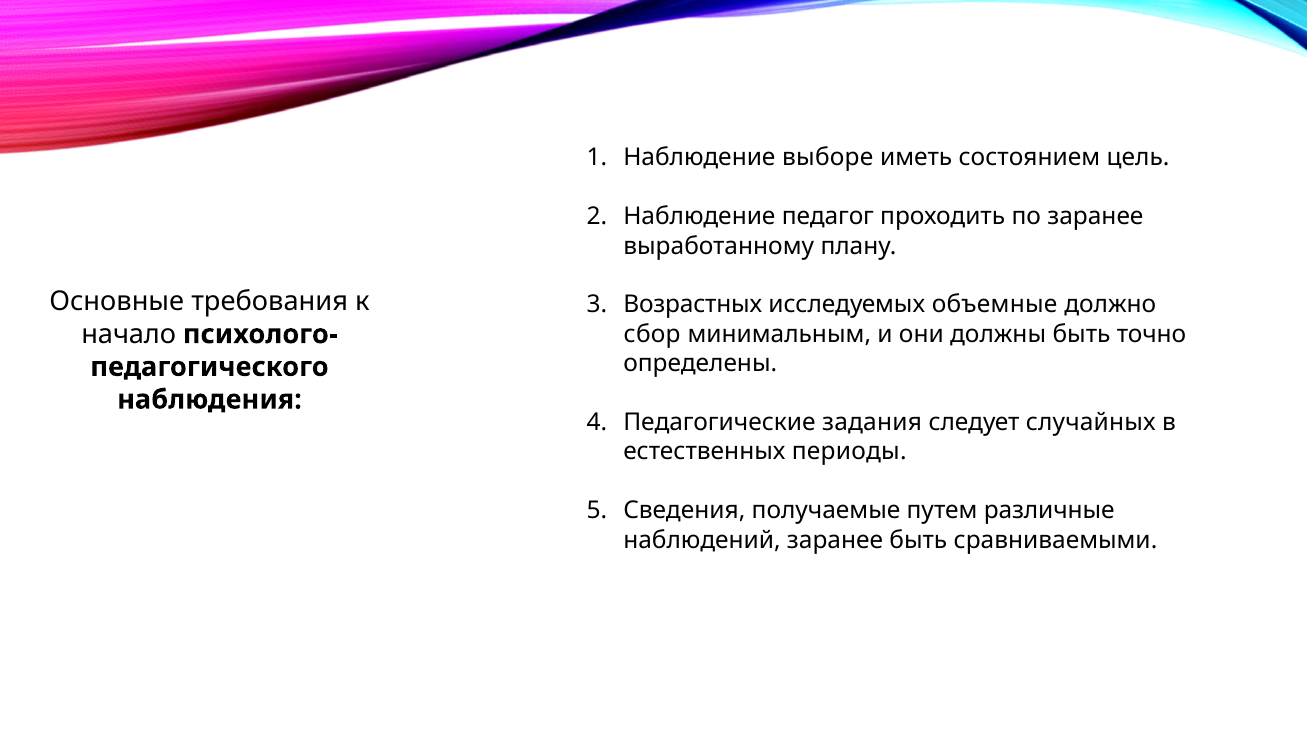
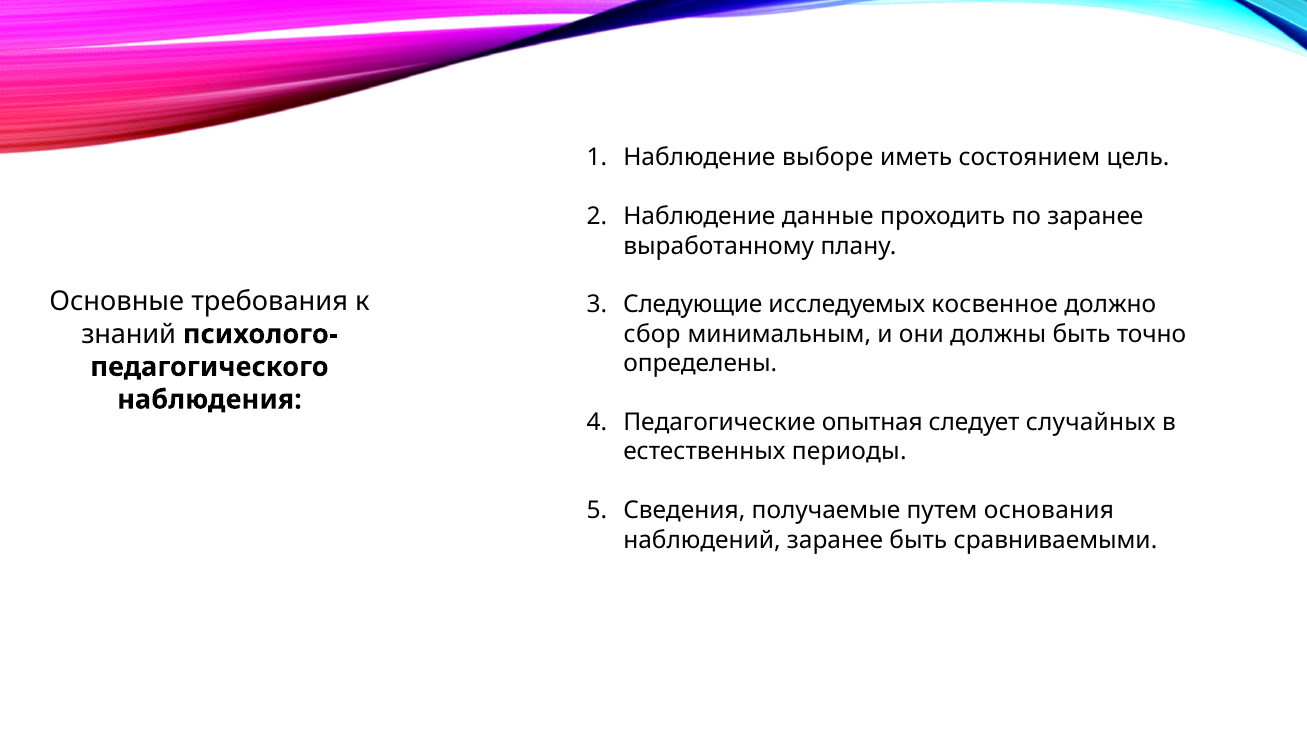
педагог: педагог -> данные
Возрастных: Возрастных -> Следующие
объемные: объемные -> косвенное
начало: начало -> знаний
задания: задания -> опытная
различные: различные -> основания
